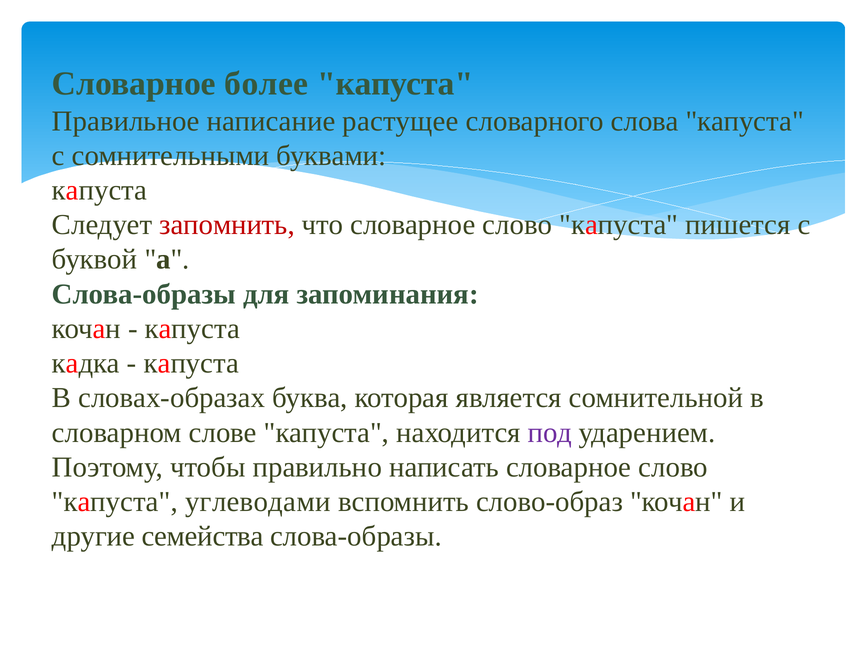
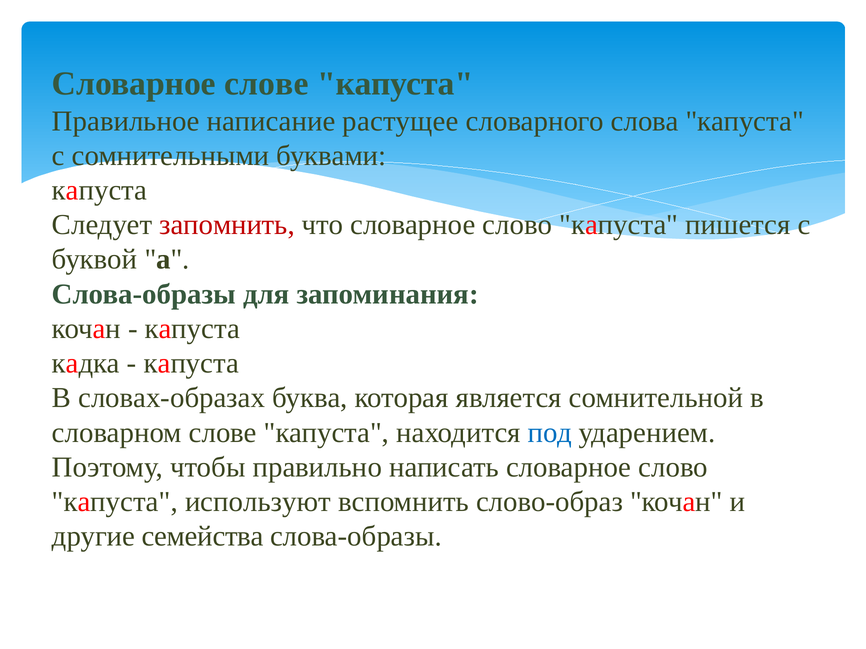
Словарное более: более -> слове
под colour: purple -> blue
углеводами: углеводами -> используют
